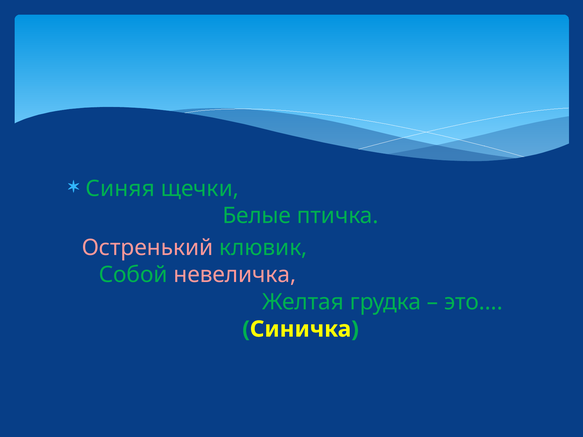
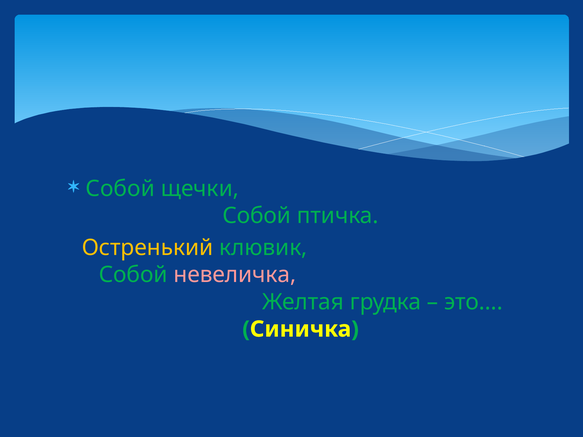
Синяя at (120, 189): Синяя -> Собой
Белые at (257, 216): Белые -> Собой
Остренький colour: pink -> yellow
